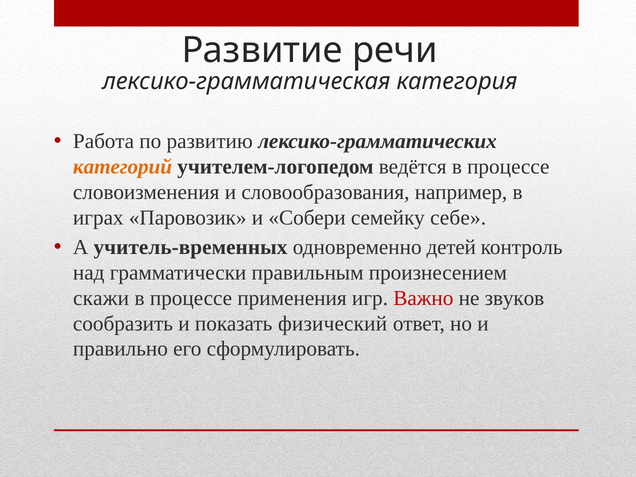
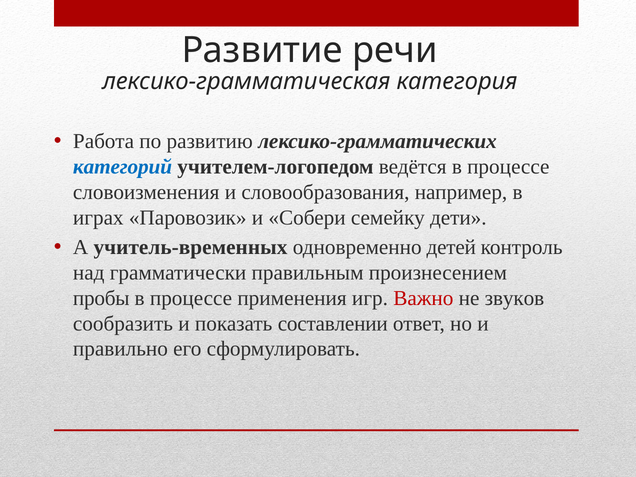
категорий colour: orange -> blue
себе: себе -> дети
скажи: скажи -> пробы
физический: физический -> составлении
